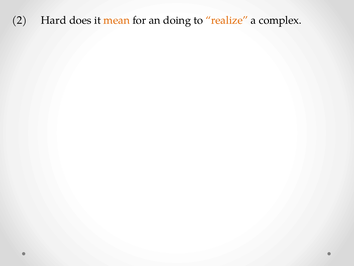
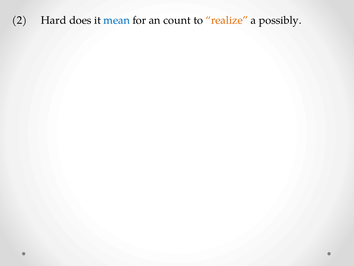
mean colour: orange -> blue
doing: doing -> count
complex: complex -> possibly
